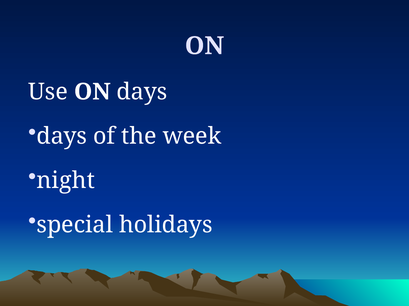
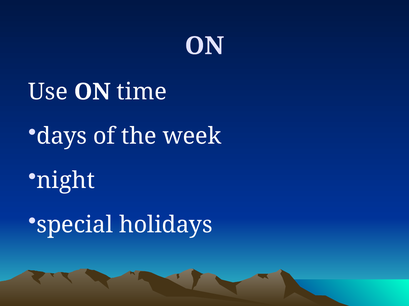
ON days: days -> time
